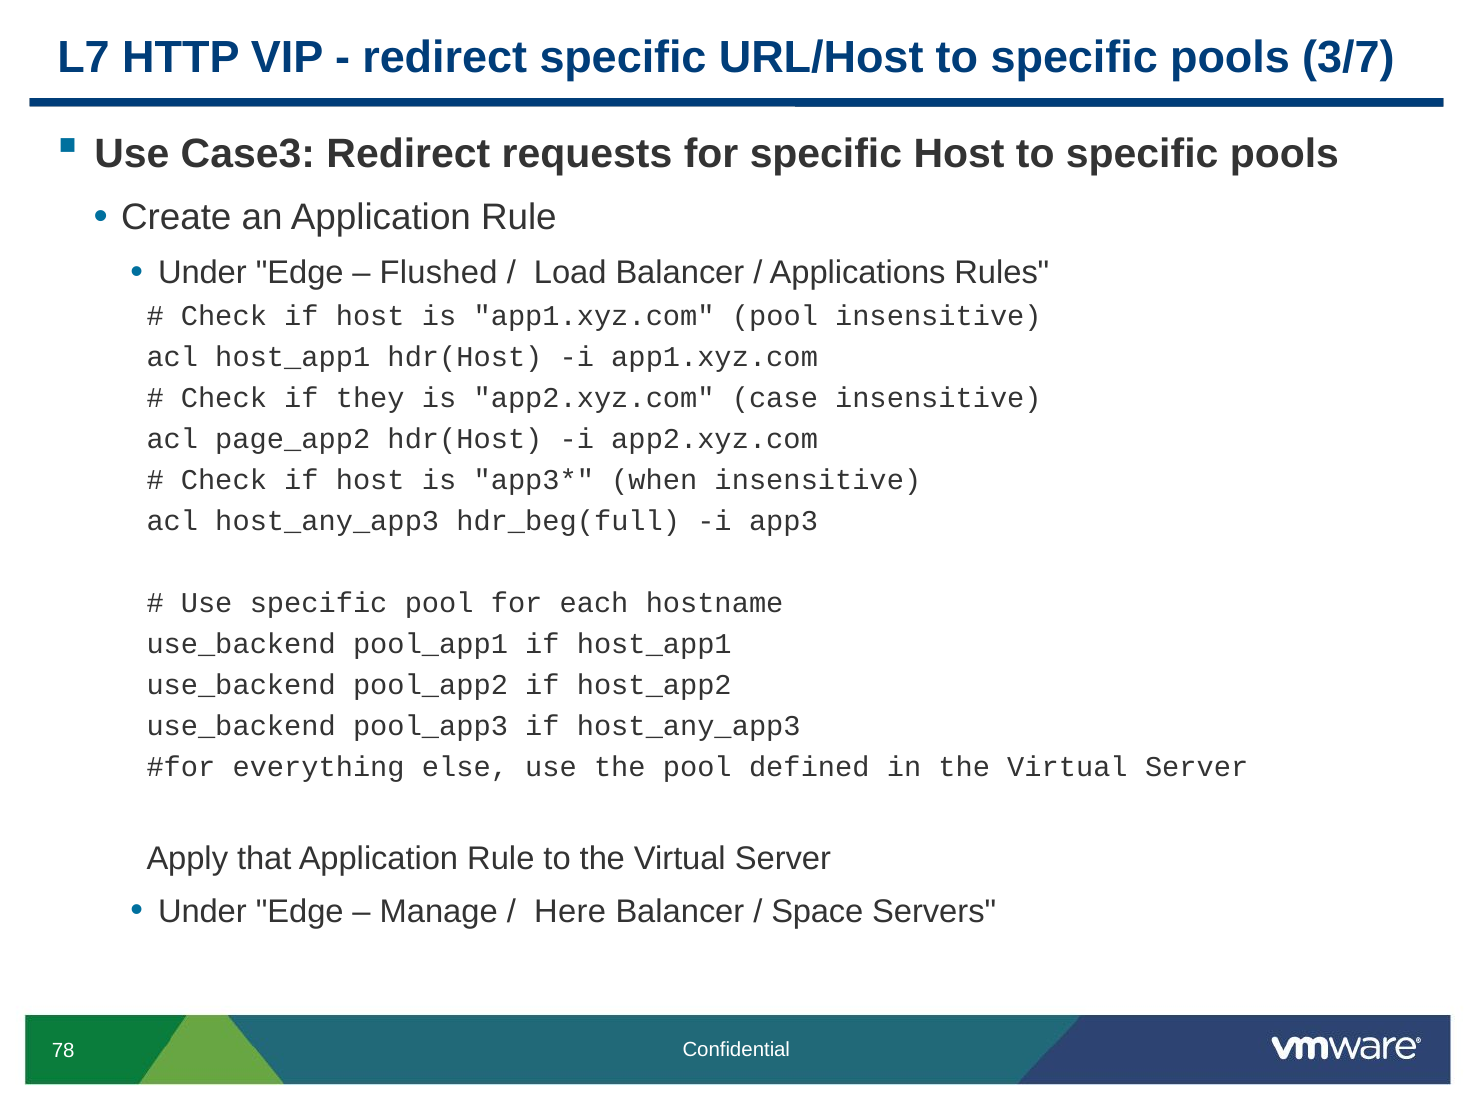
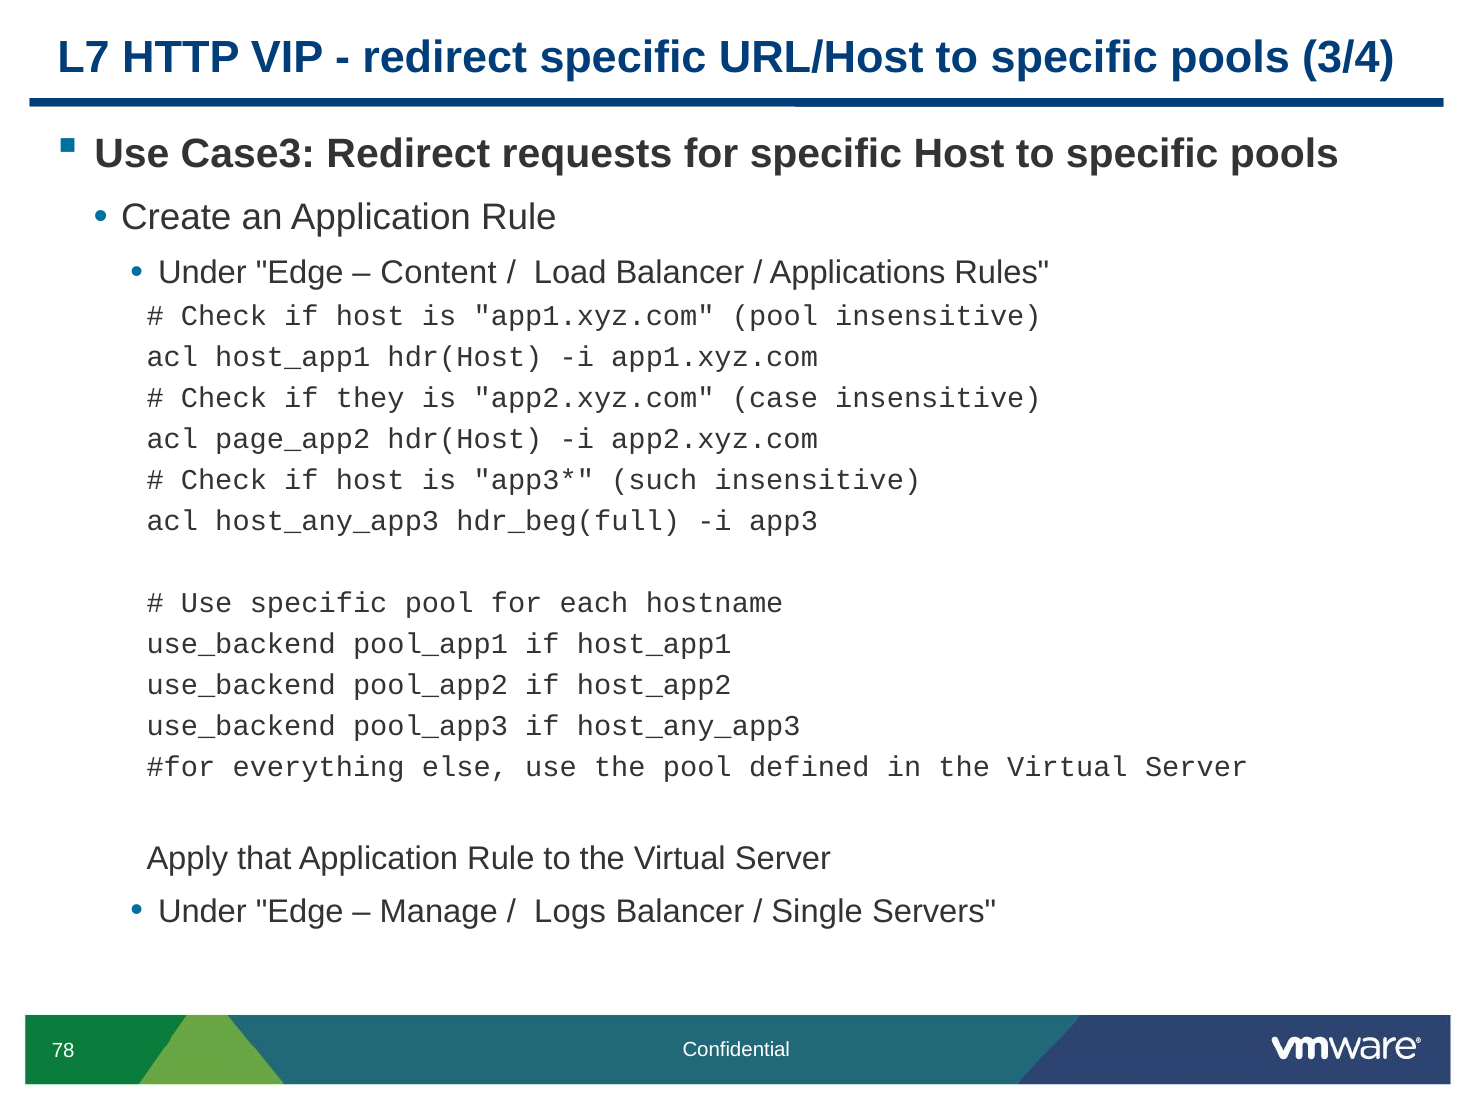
3/7: 3/7 -> 3/4
Flushed: Flushed -> Content
when: when -> such
Here: Here -> Logs
Space: Space -> Single
